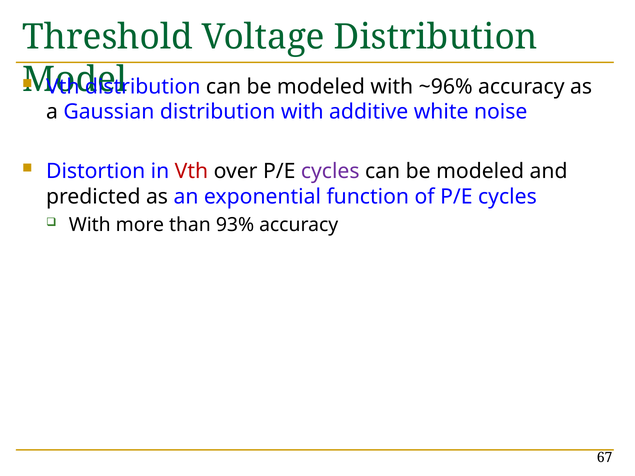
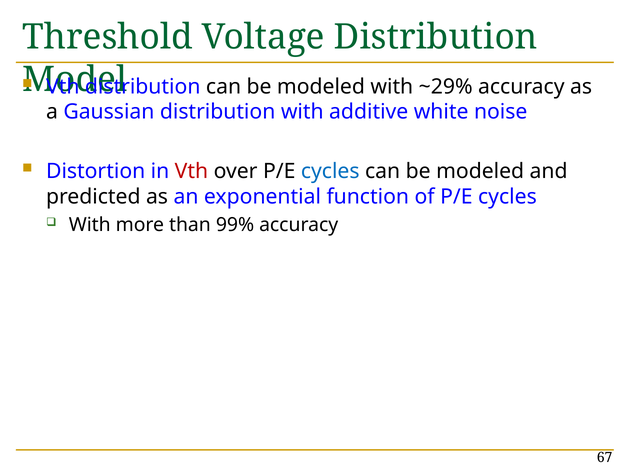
~96%: ~96% -> ~29%
cycles at (330, 171) colour: purple -> blue
93%: 93% -> 99%
